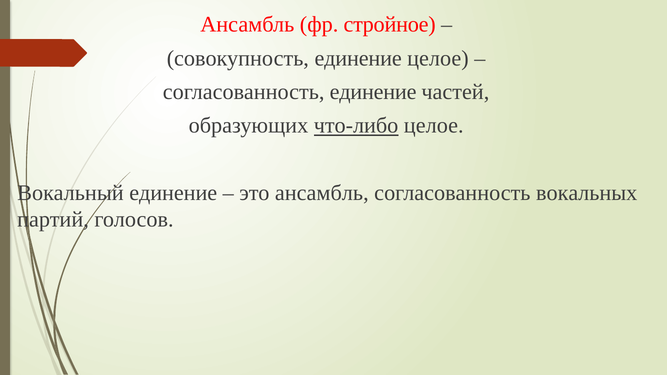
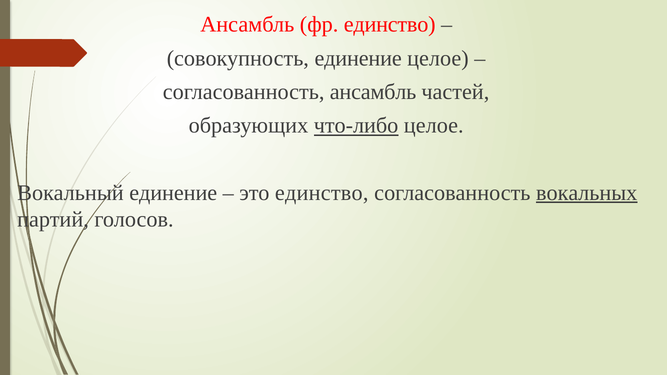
фр стройное: стройное -> единство
согласованность единение: единение -> ансамбль
это ансамбль: ансамбль -> единство
вокальных underline: none -> present
